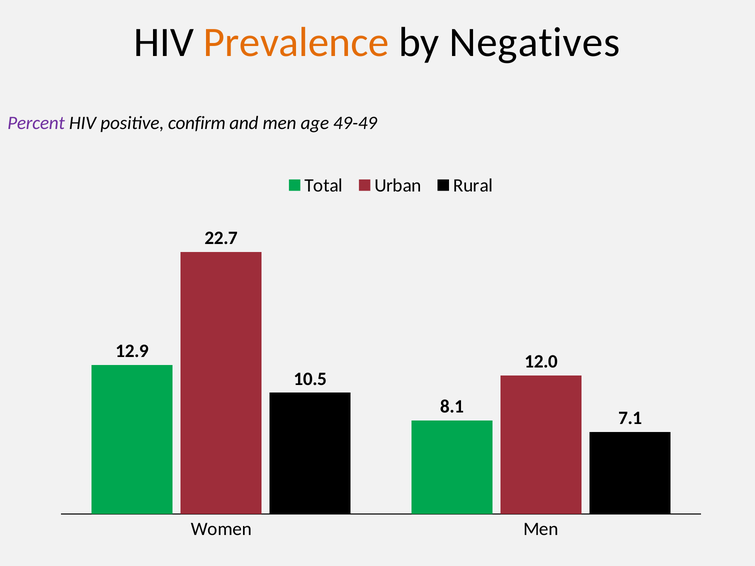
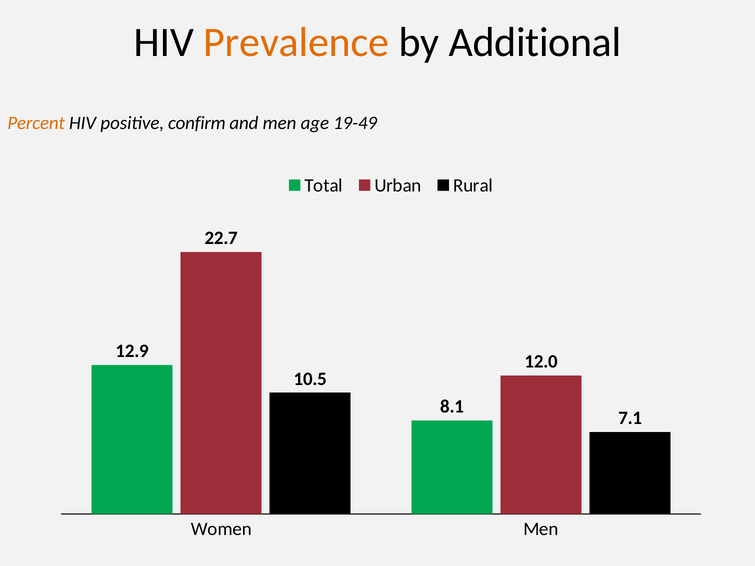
Negatives: Negatives -> Additional
Percent colour: purple -> orange
49-49: 49-49 -> 19-49
